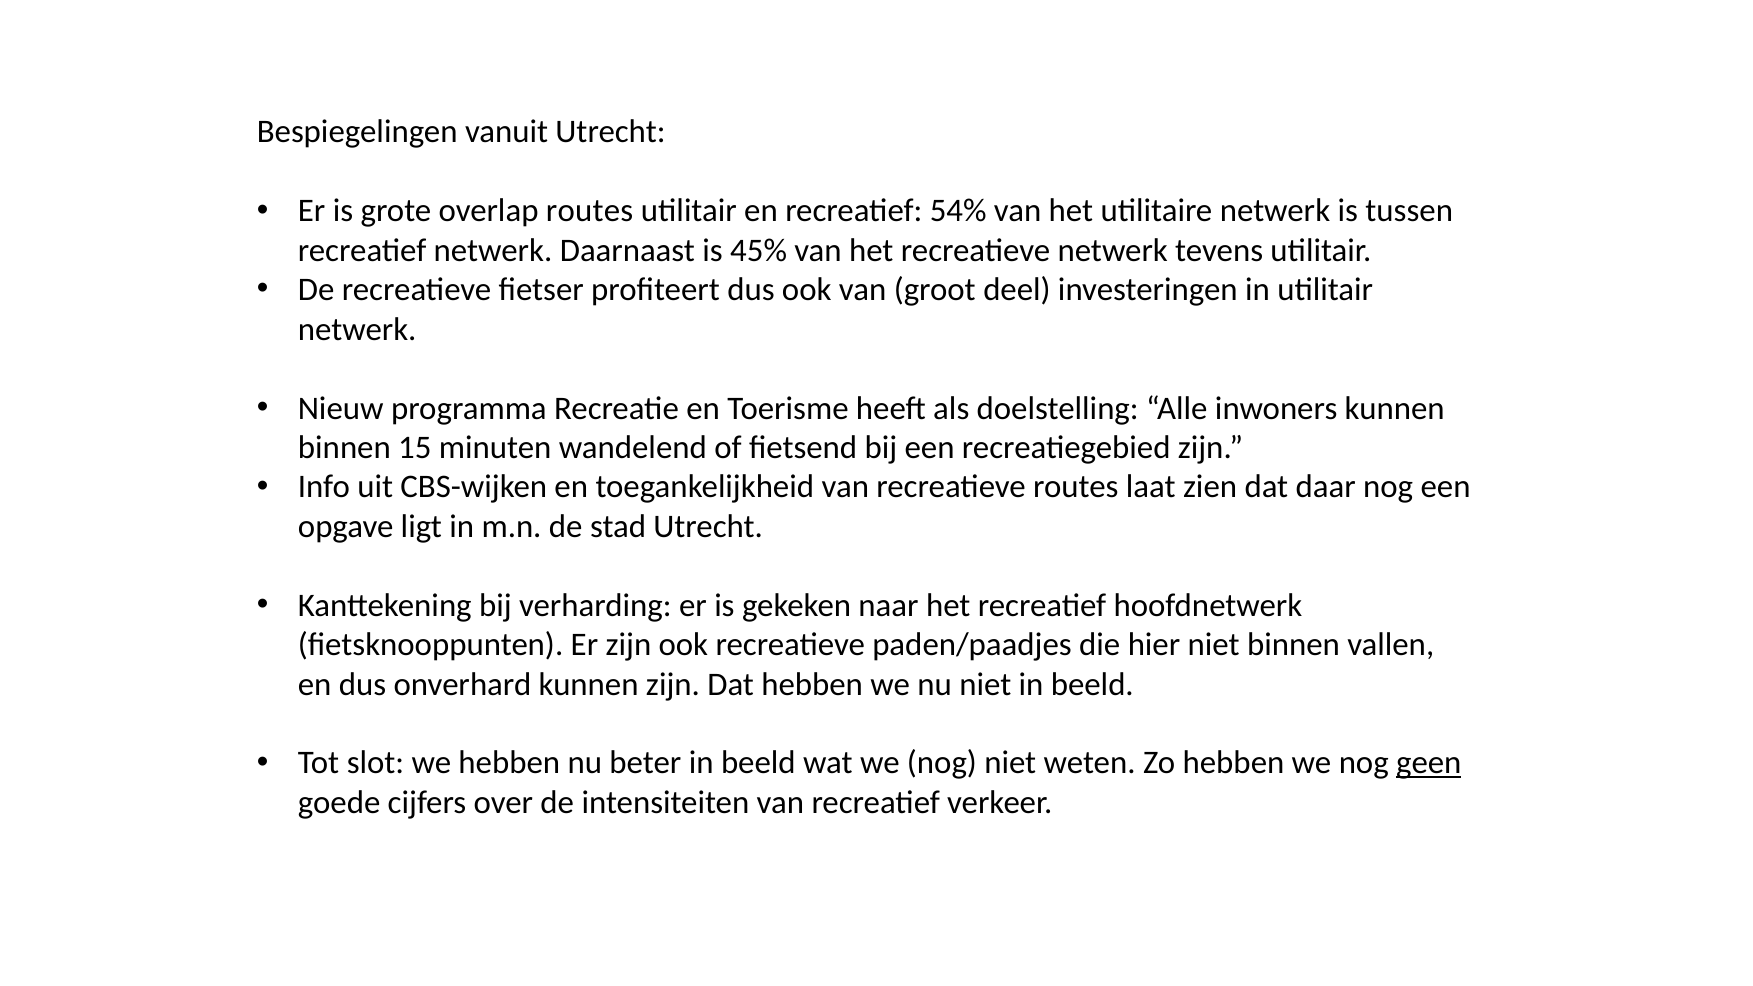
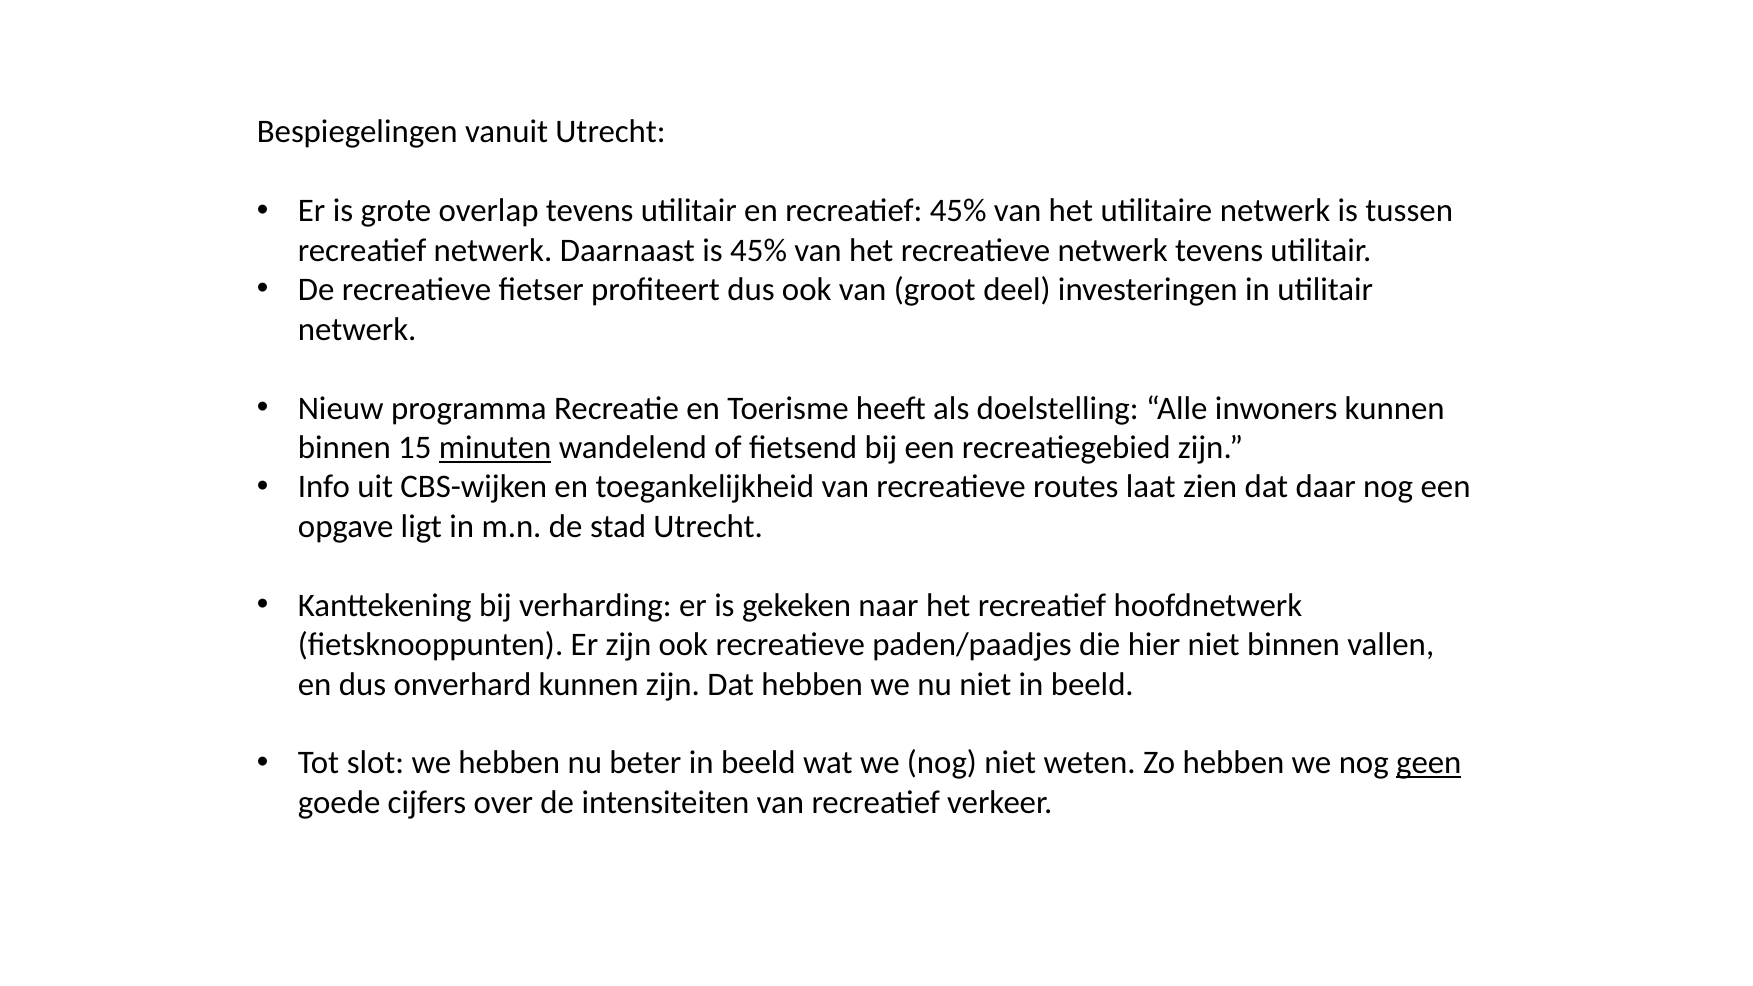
overlap routes: routes -> tevens
recreatief 54%: 54% -> 45%
minuten underline: none -> present
